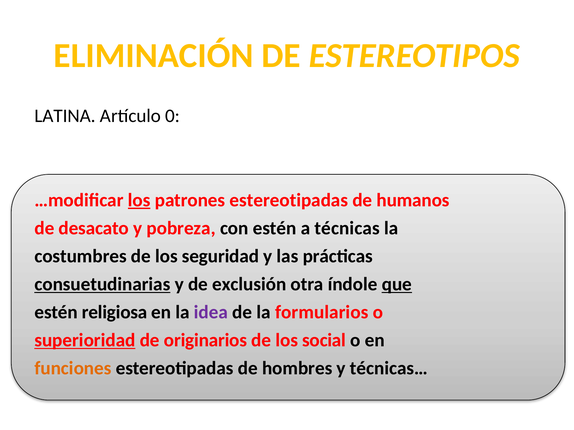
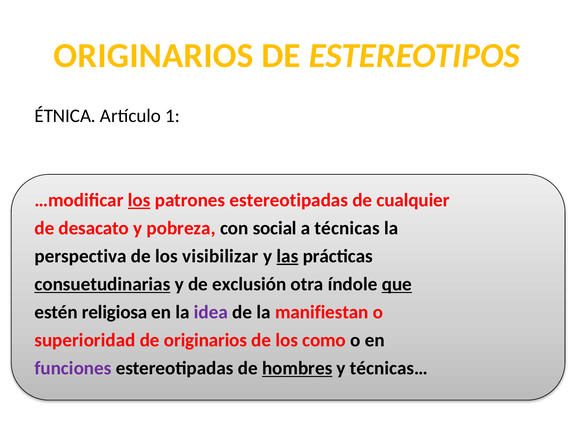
ELIMINACIÓN at (154, 56): ELIMINACIÓN -> ORIGINARIOS
LATINA: LATINA -> ÉTNICA
0: 0 -> 1
humanos: humanos -> cualquier
con estén: estén -> social
costumbres: costumbres -> perspectiva
seguridad: seguridad -> visibilizar
las underline: none -> present
formularios: formularios -> manifiestan
superioridad underline: present -> none
social: social -> como
funciones colour: orange -> purple
hombres underline: none -> present
